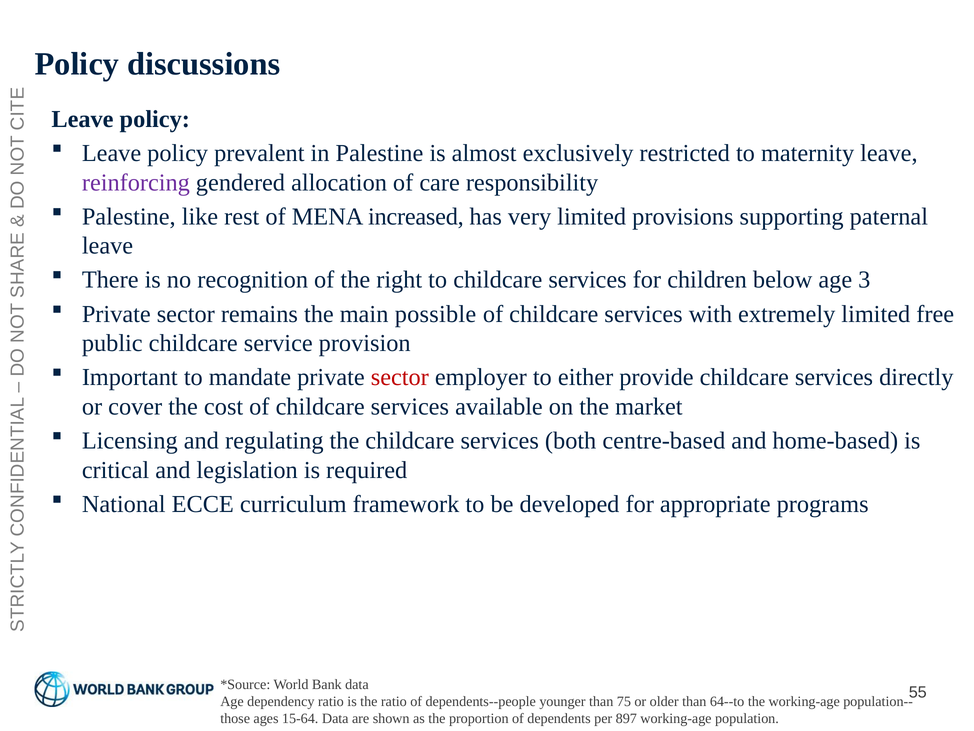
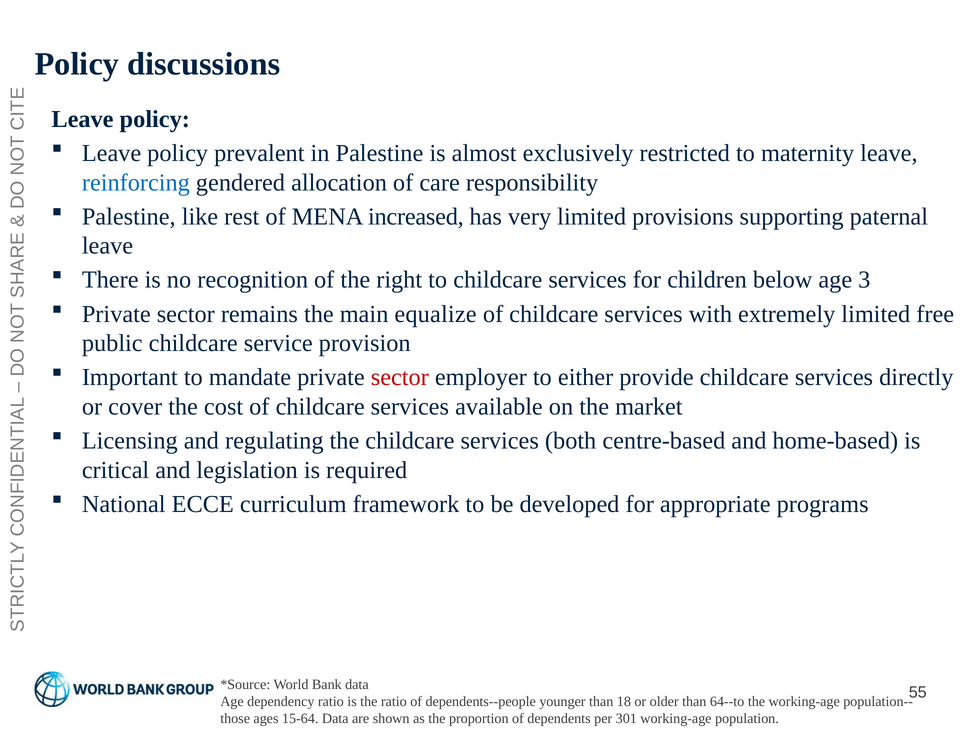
reinforcing colour: purple -> blue
possible: possible -> equalize
75: 75 -> 18
897: 897 -> 301
